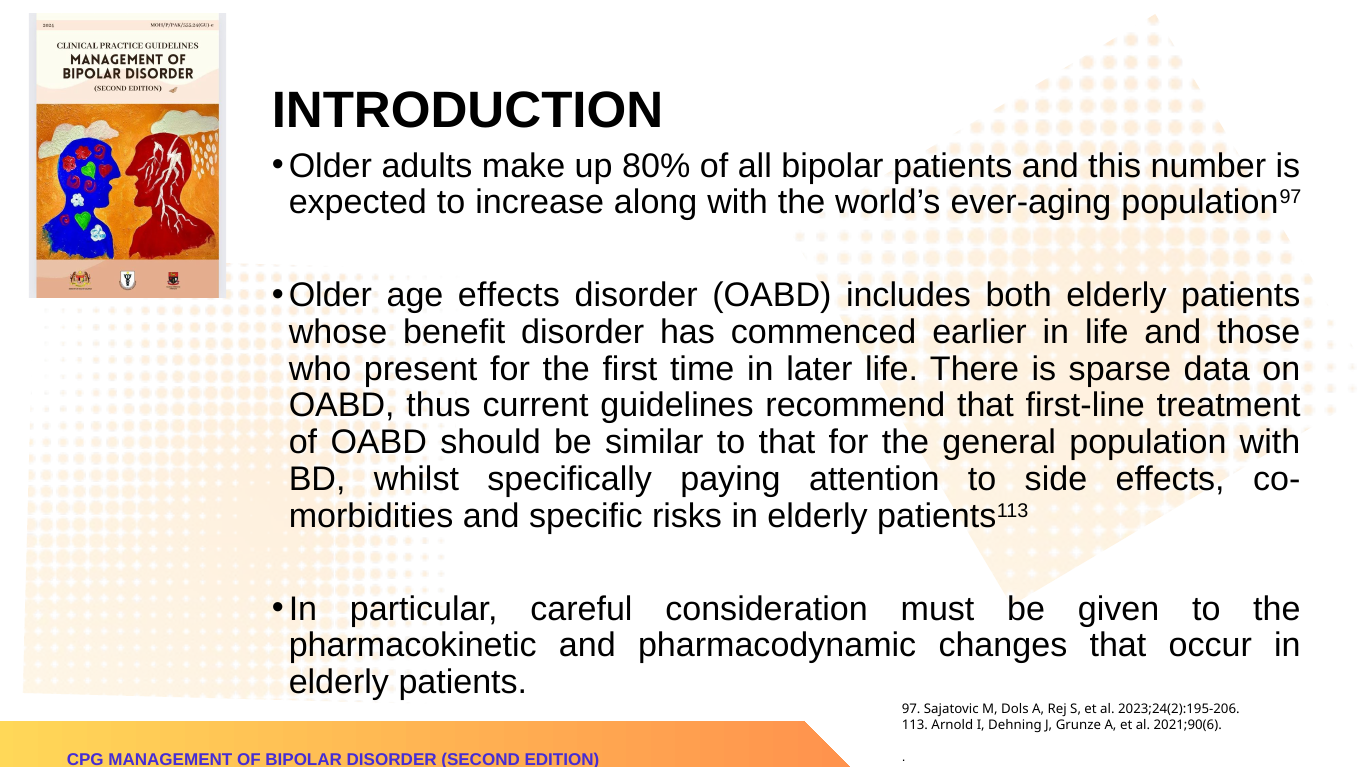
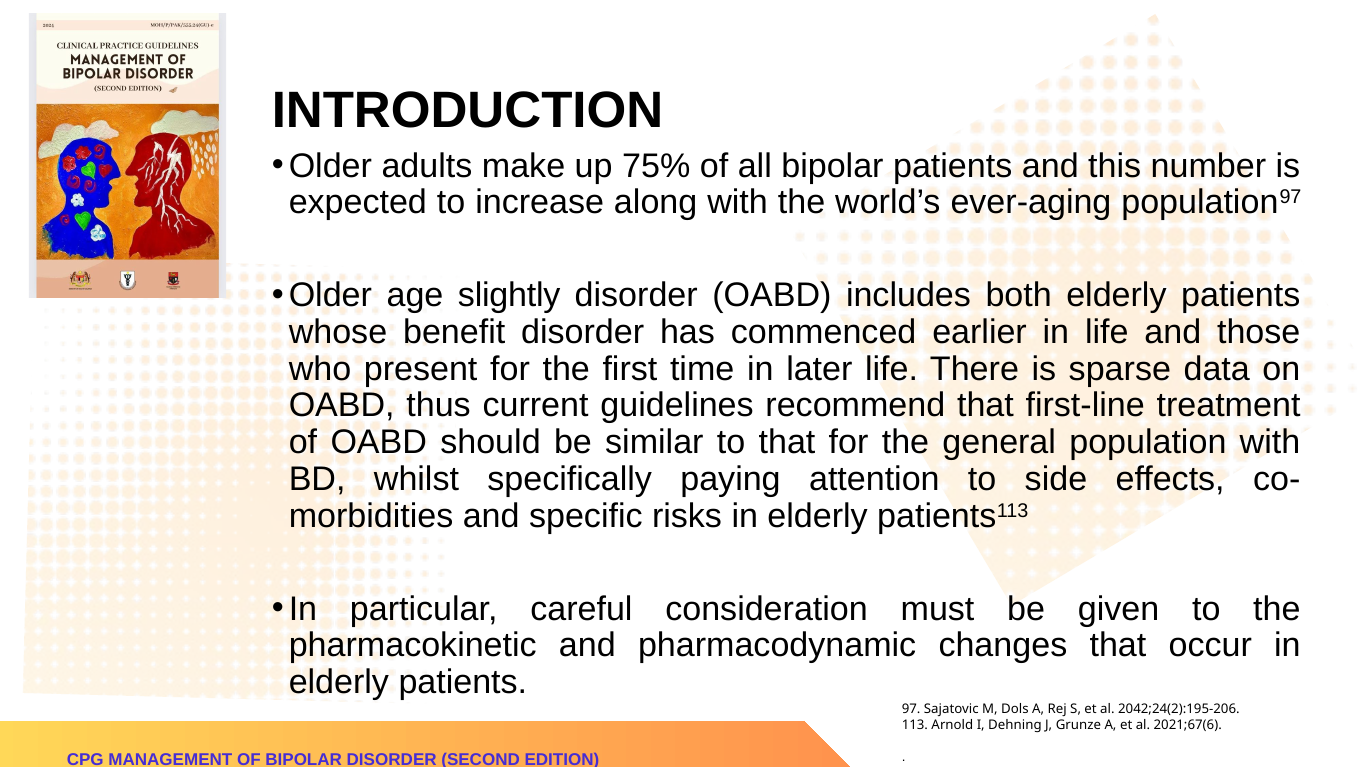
80%: 80% -> 75%
age effects: effects -> slightly
2023;24(2):195-206: 2023;24(2):195-206 -> 2042;24(2):195-206
2021;90(6: 2021;90(6 -> 2021;67(6
